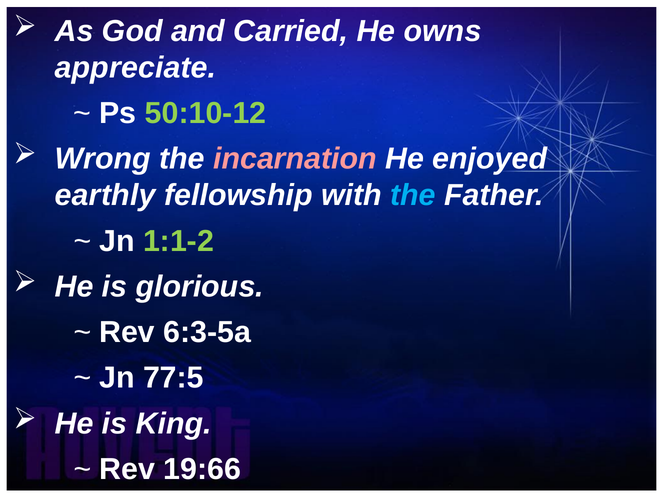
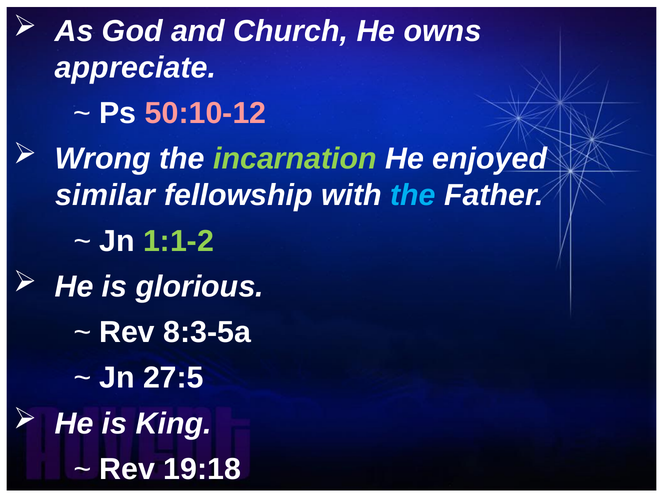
Carried: Carried -> Church
50:10-12 colour: light green -> pink
incarnation colour: pink -> light green
earthly: earthly -> similar
6:3-5a: 6:3-5a -> 8:3-5a
77:5: 77:5 -> 27:5
19:66: 19:66 -> 19:18
